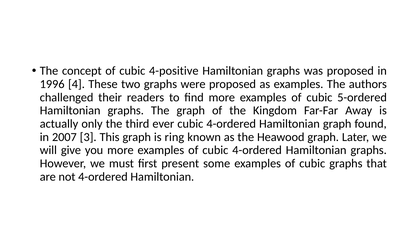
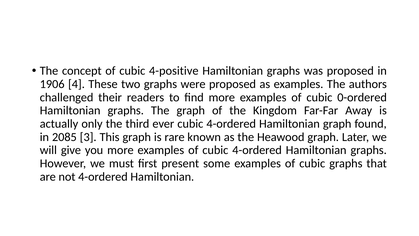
1996: 1996 -> 1906
5-ordered: 5-ordered -> 0-ordered
2007: 2007 -> 2085
ring: ring -> rare
